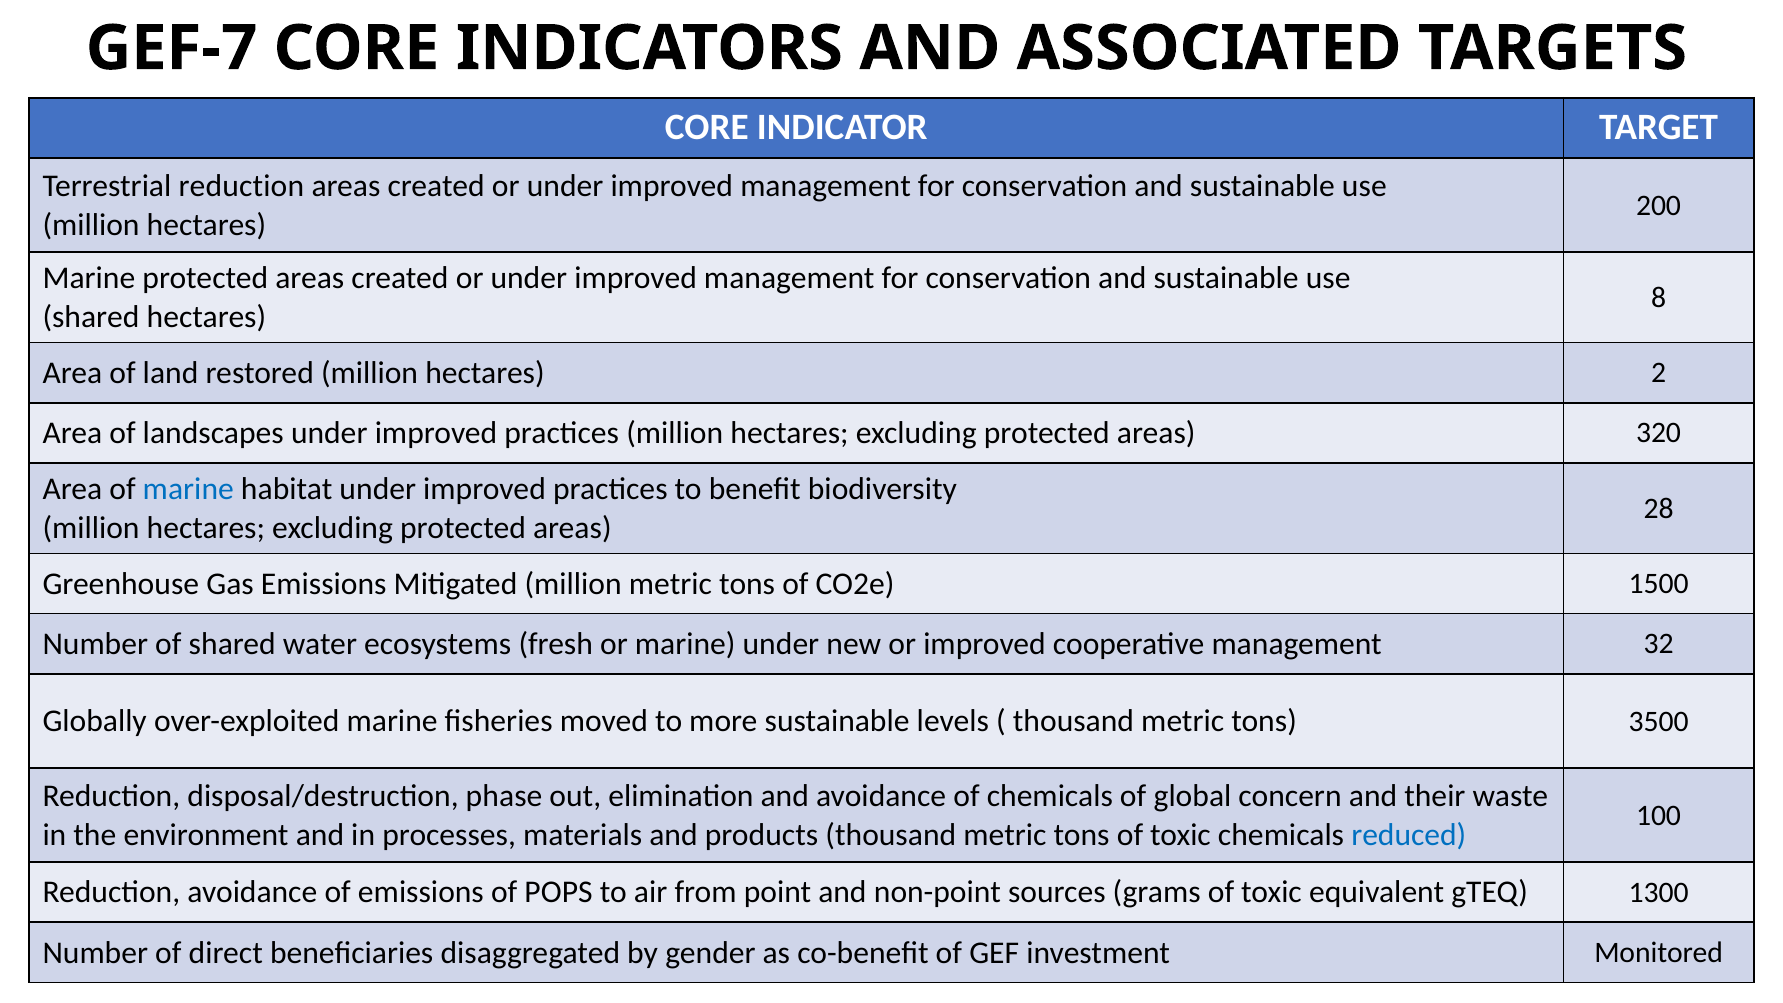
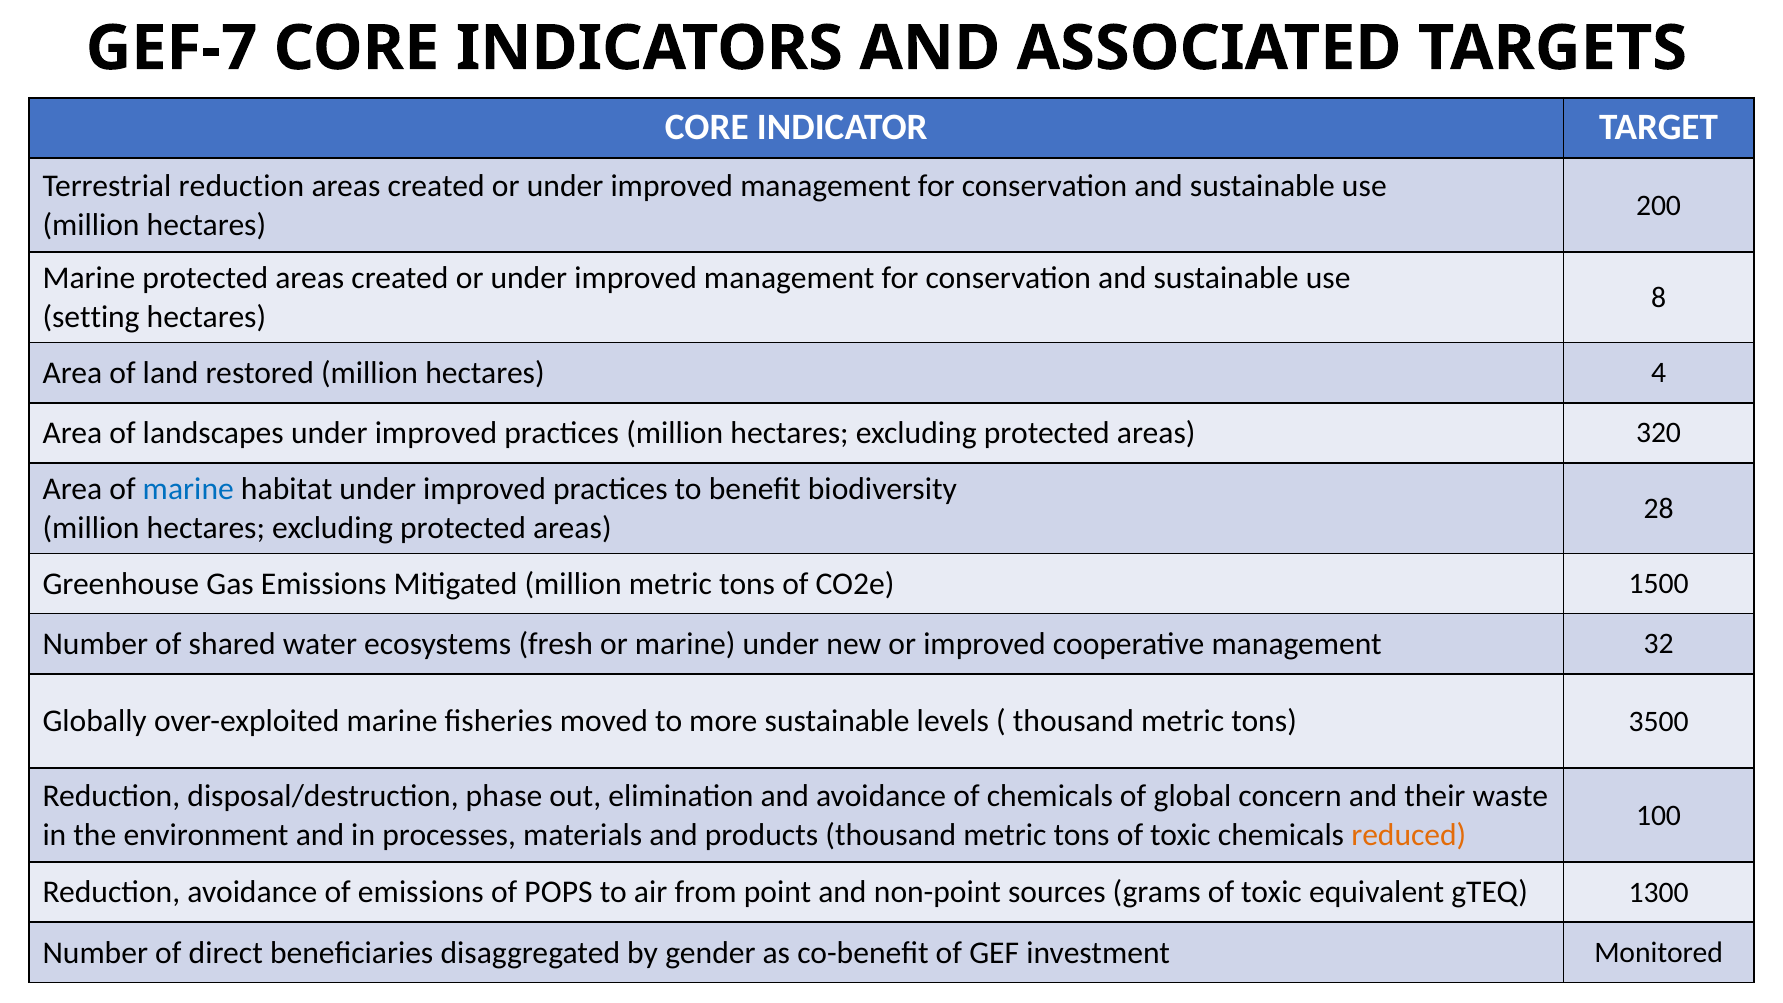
shared at (91, 317): shared -> setting
2: 2 -> 4
reduced colour: blue -> orange
